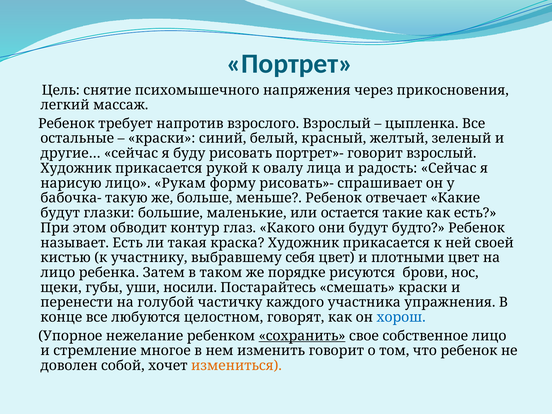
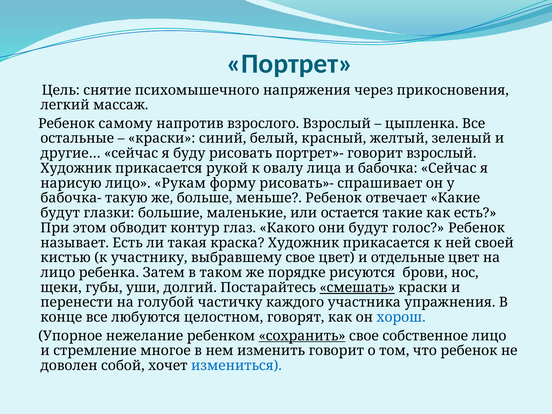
требует: требует -> самому
радость: радость -> бабочка
будто: будто -> голос
выбравшему себя: себя -> свое
плотными: плотными -> отдельные
носили: носили -> долгий
смешать underline: none -> present
измениться colour: orange -> blue
